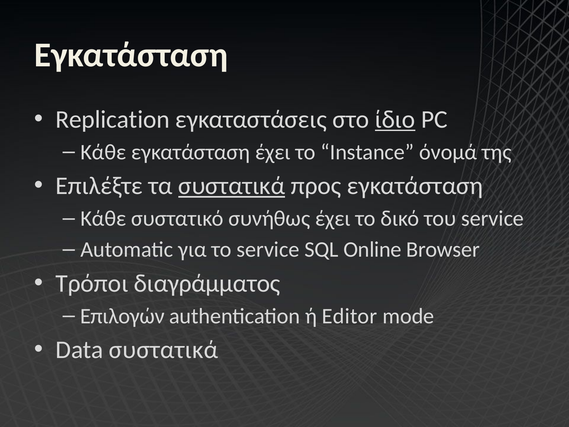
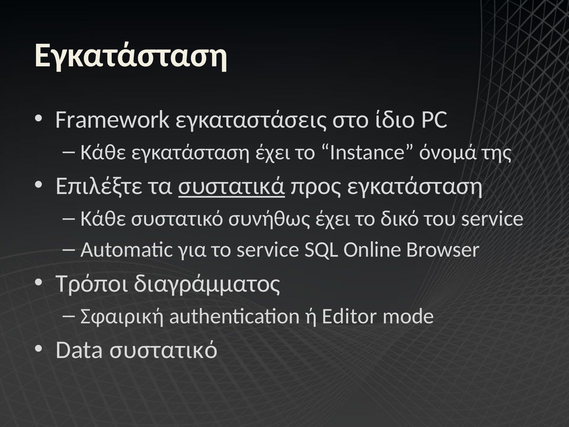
Replication: Replication -> Framework
ίδιο underline: present -> none
Επιλογών: Επιλογών -> Σφαιρική
Data συστατικά: συστατικά -> συστατικό
